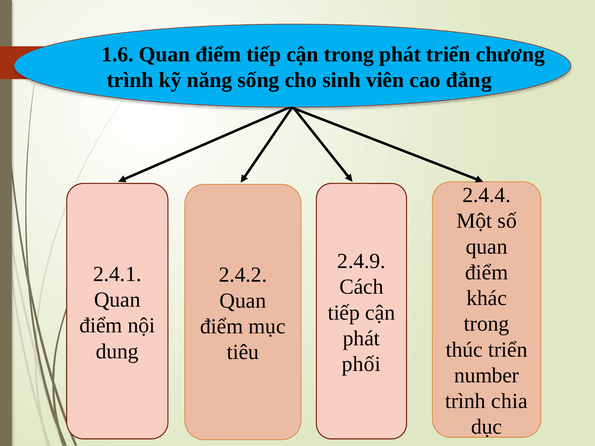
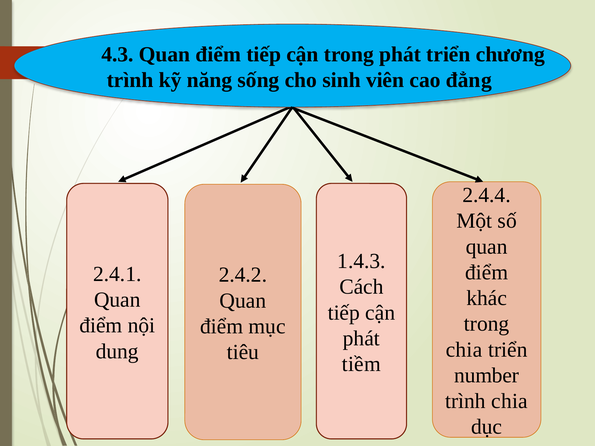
1.6: 1.6 -> 4.3
2.4.9: 2.4.9 -> 1.4.3
thúc at (464, 350): thúc -> chia
phối: phối -> tiềm
